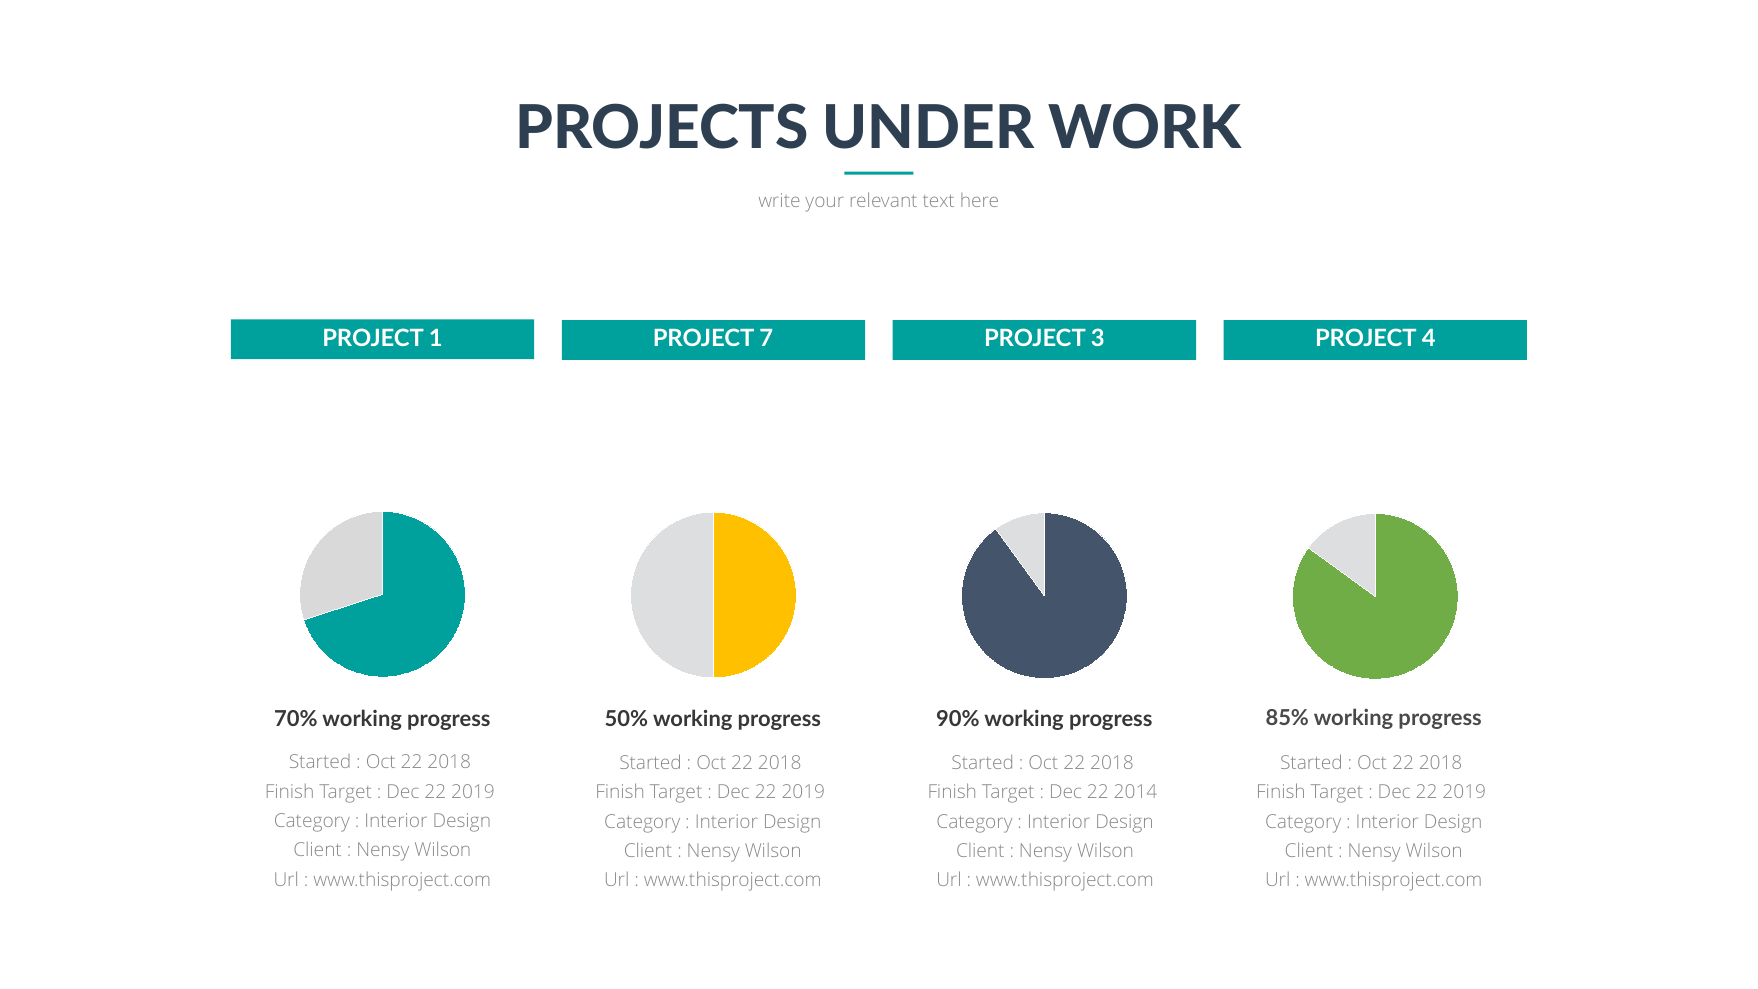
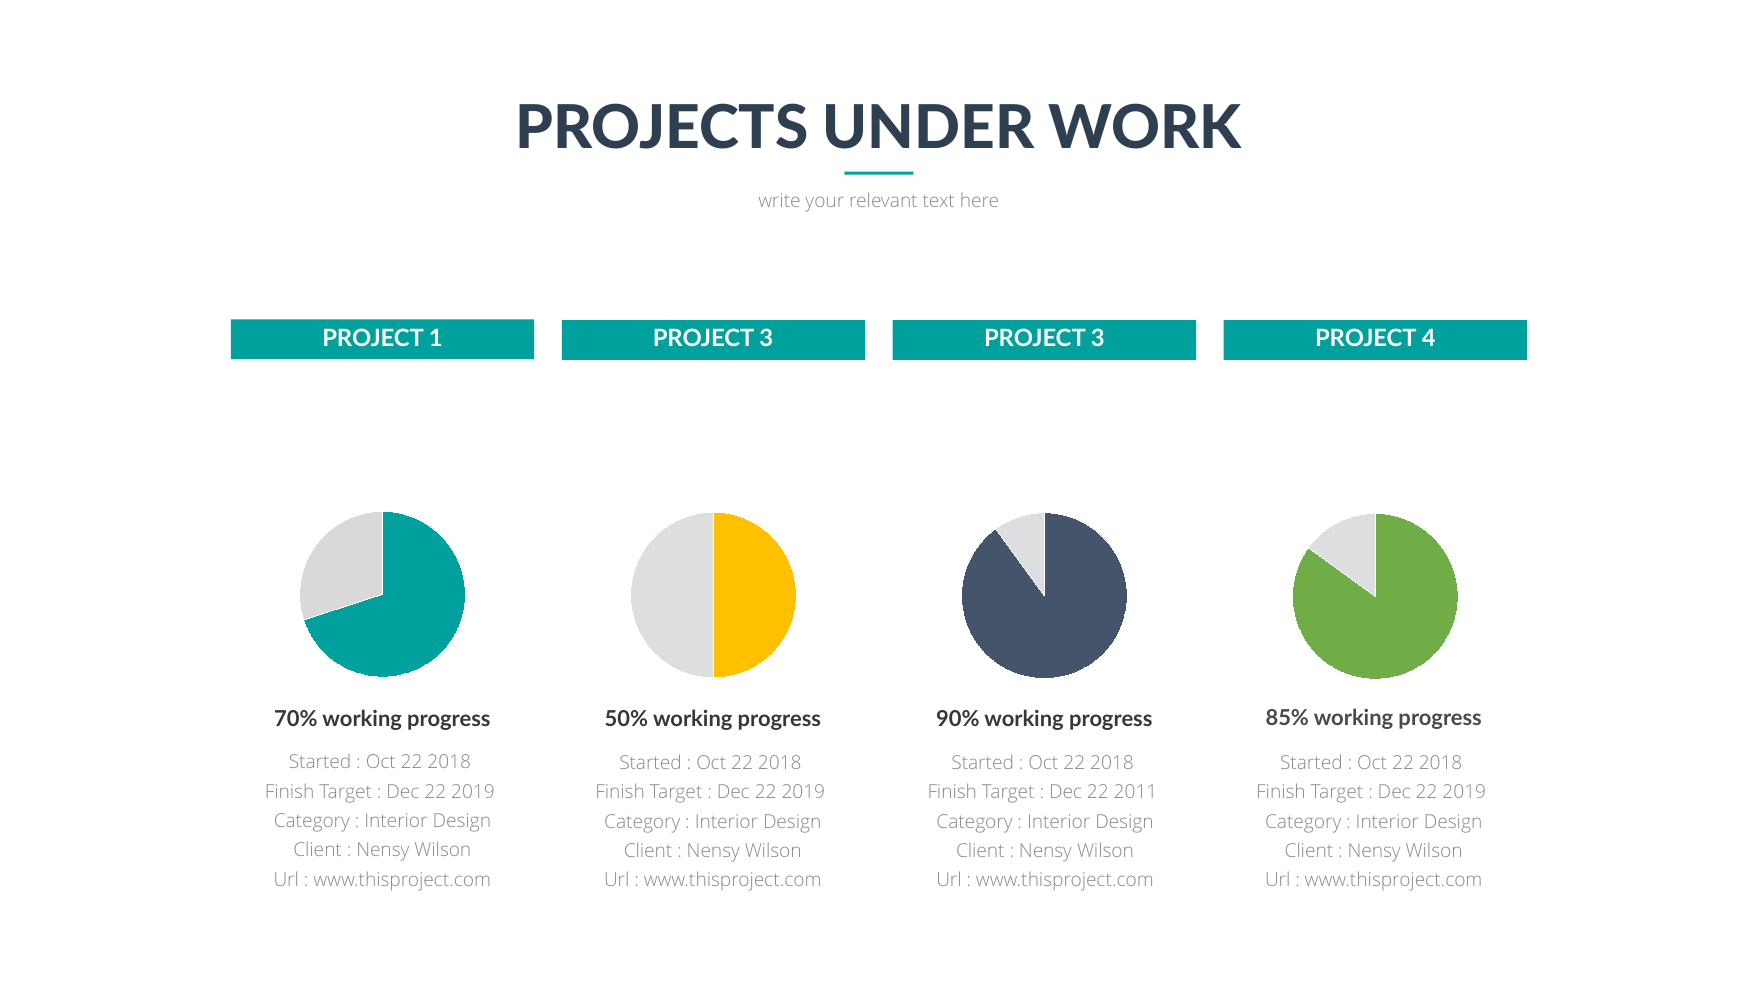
1 PROJECT 7: 7 -> 3
2014: 2014 -> 2011
